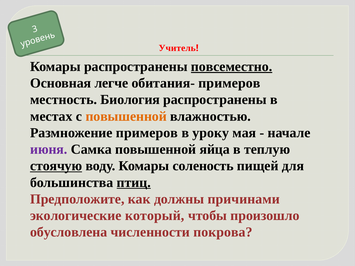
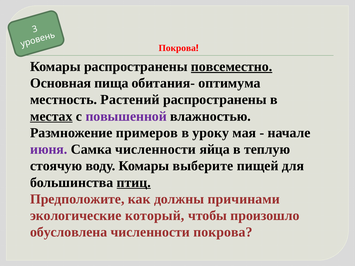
Учитель at (177, 48): Учитель -> Покрова
легче: легче -> пища
обитания- примеров: примеров -> оптимума
Биология: Биология -> Растений
местах underline: none -> present
повышенной at (126, 116) colour: orange -> purple
Самка повышенной: повышенной -> численности
стоячую underline: present -> none
соленость: соленость -> выберите
